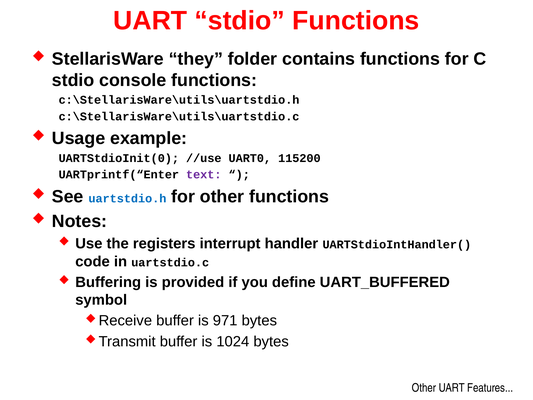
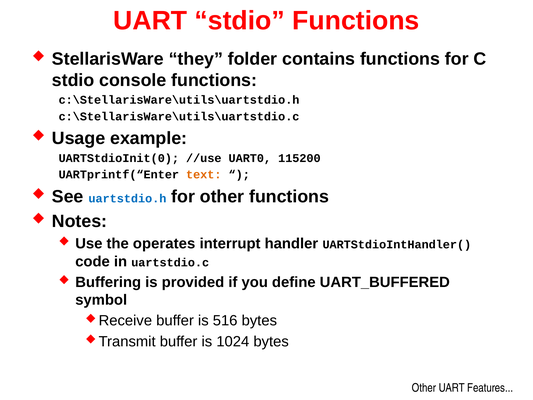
text colour: purple -> orange
registers: registers -> operates
971: 971 -> 516
